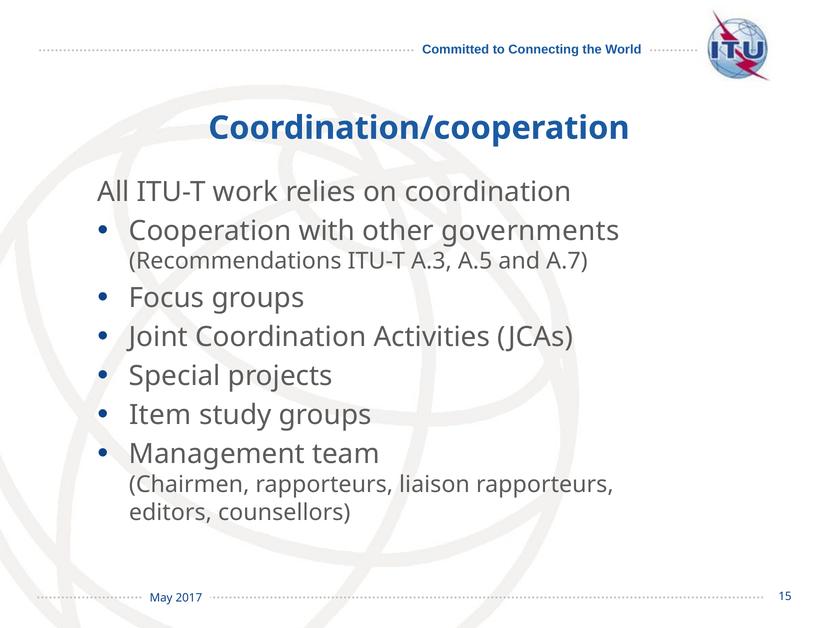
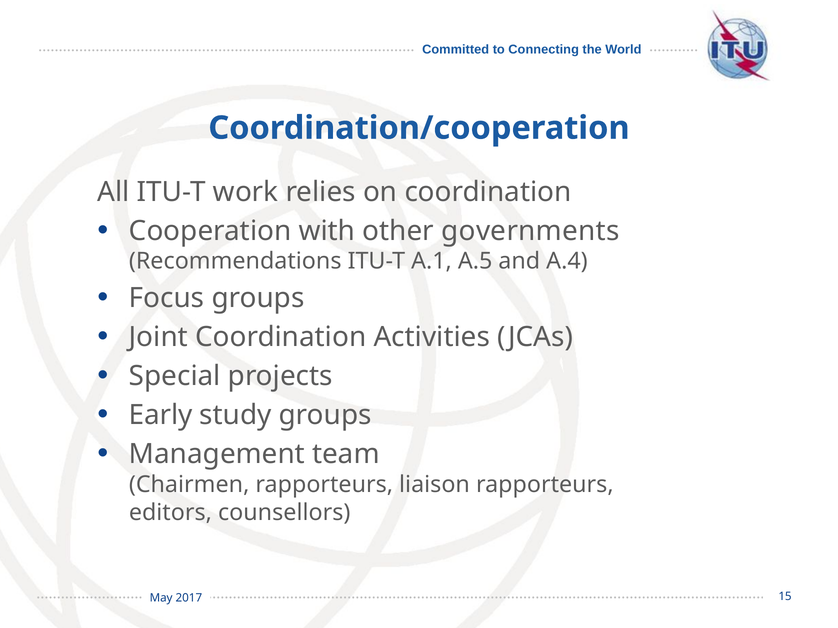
A.3: A.3 -> A.1
A.7: A.7 -> A.4
Item: Item -> Early
